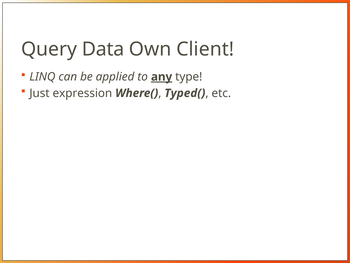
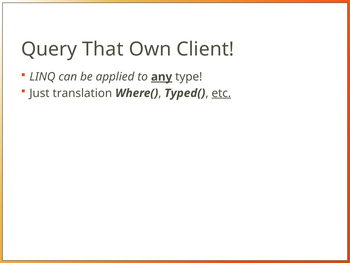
Data: Data -> That
expression: expression -> translation
etc underline: none -> present
